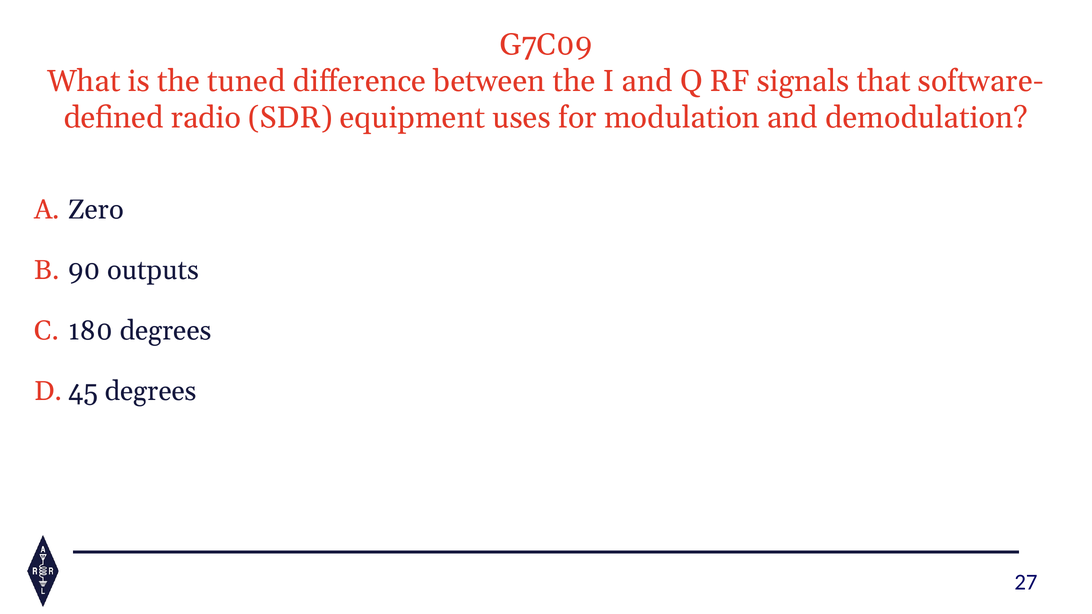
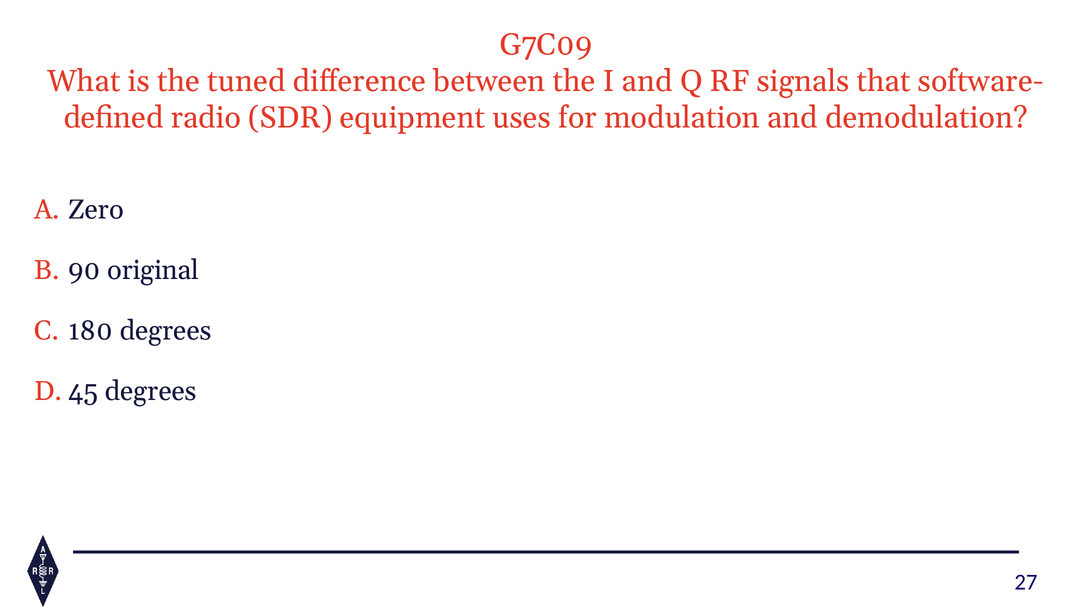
outputs: outputs -> original
